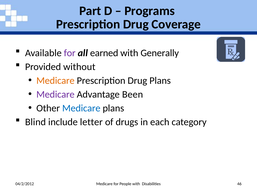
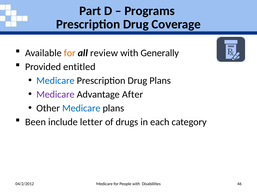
for at (70, 53) colour: purple -> orange
earned: earned -> review
without: without -> entitled
Medicare at (55, 81) colour: orange -> blue
Been: Been -> After
Blind: Blind -> Been
